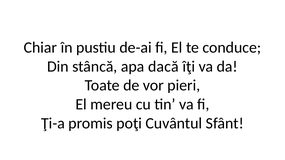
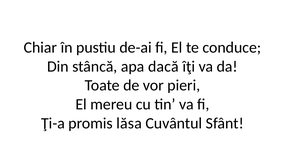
poţi: poţi -> lăsa
